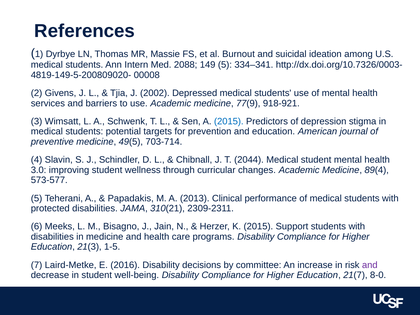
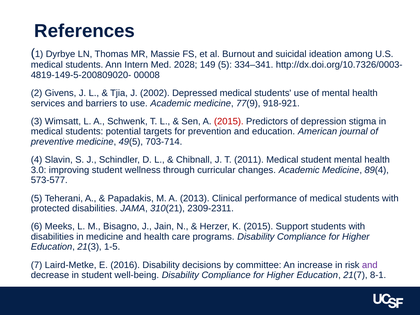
2088: 2088 -> 2028
2015 at (229, 122) colour: blue -> red
2044: 2044 -> 2011
8-0: 8-0 -> 8-1
